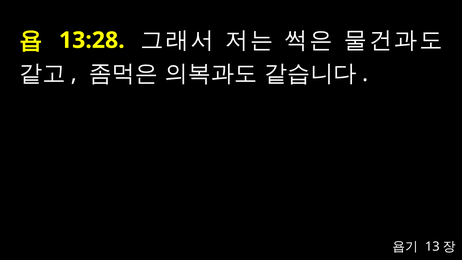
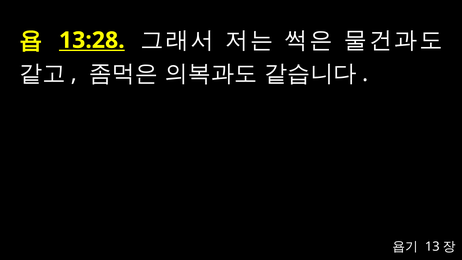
13:28 underline: none -> present
